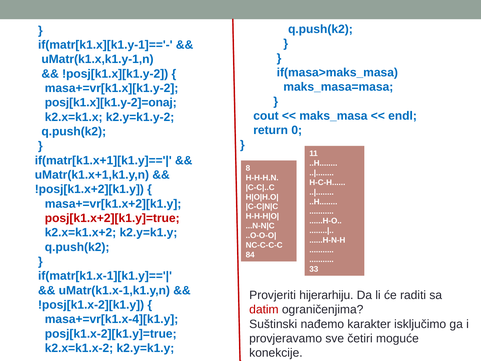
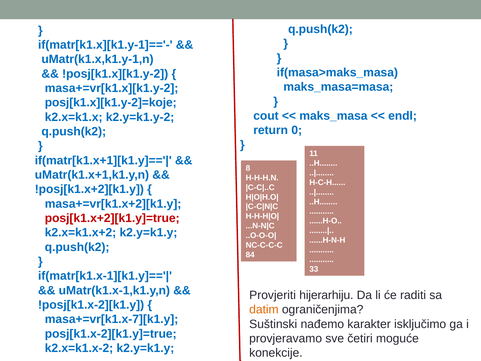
posj[k1.x][k1.y-2]=onaj: posj[k1.x][k1.y-2]=onaj -> posj[k1.x][k1.y-2]=koje
datim colour: red -> orange
masa+=vr[k1.x-4][k1.y: masa+=vr[k1.x-4][k1.y -> masa+=vr[k1.x-7][k1.y
